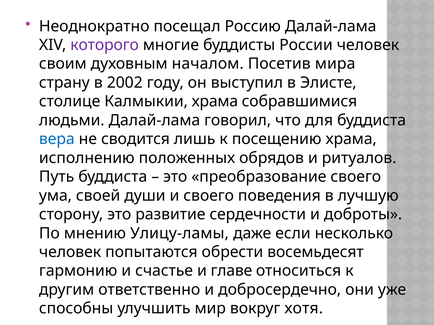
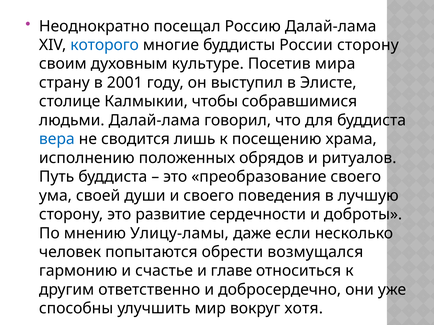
которого colour: purple -> blue
России человек: человек -> сторону
началом: началом -> культуре
2002: 2002 -> 2001
Калмыкии храма: храма -> чтобы
восемьдесят: восемьдесят -> возмущался
